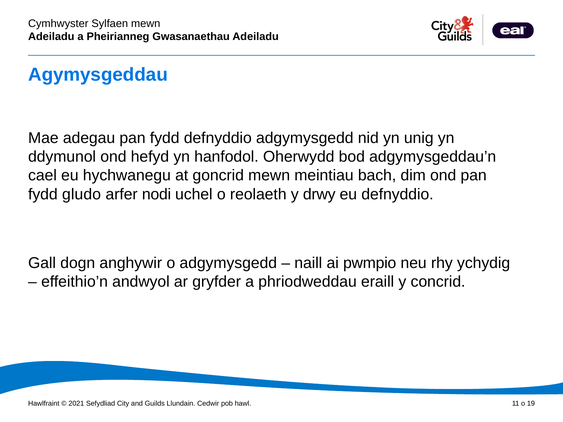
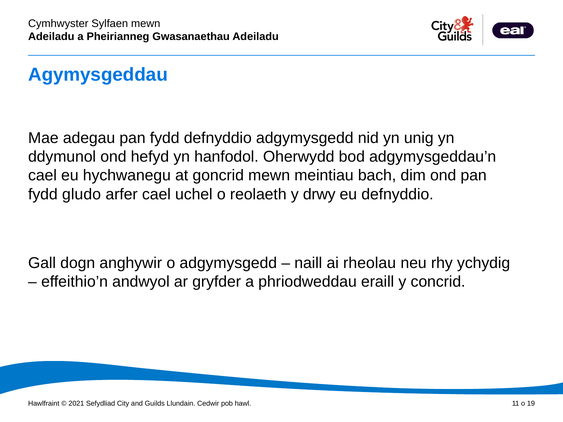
arfer nodi: nodi -> cael
pwmpio: pwmpio -> rheolau
